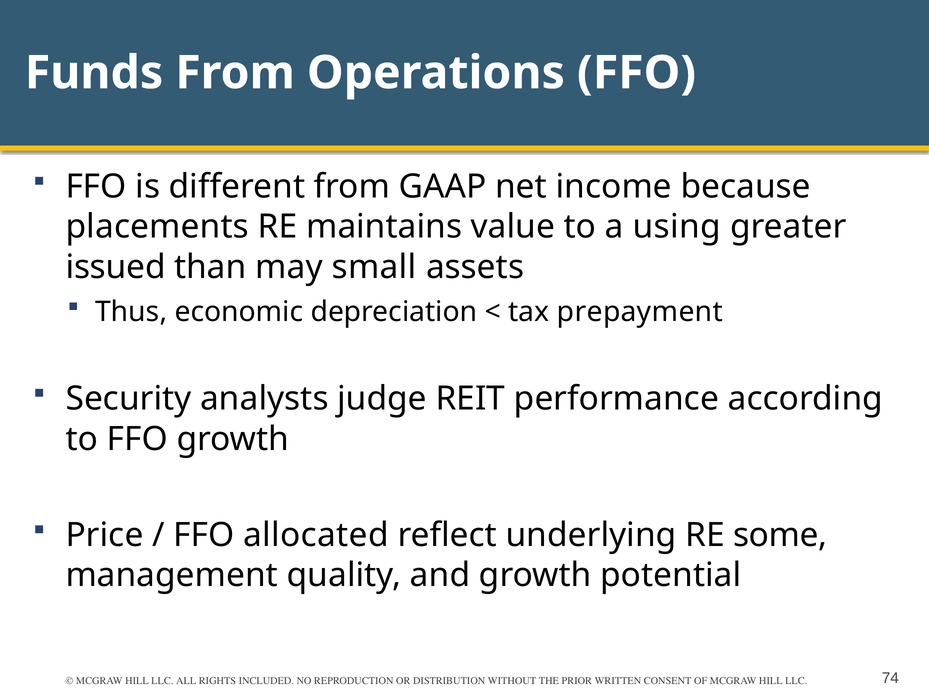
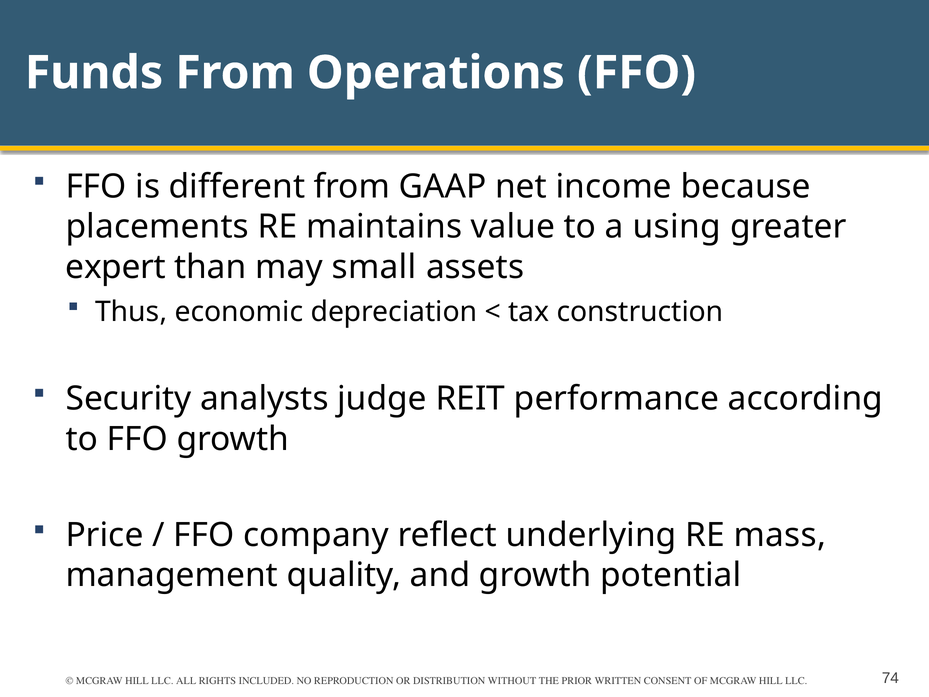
issued: issued -> expert
prepayment: prepayment -> construction
allocated: allocated -> company
some: some -> mass
